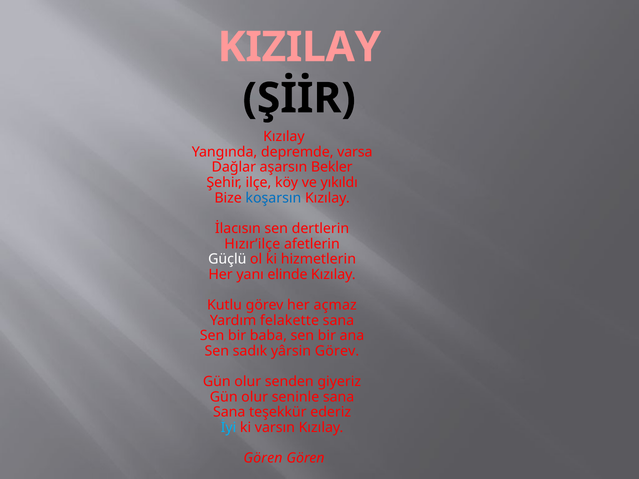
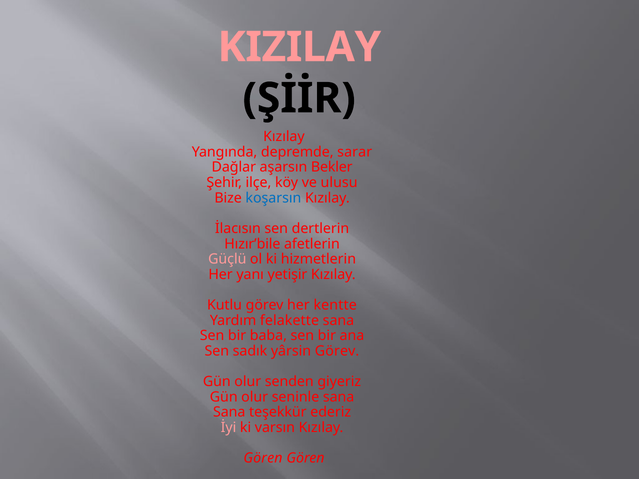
varsa: varsa -> sarar
yıkıldı: yıkıldı -> ulusu
Hızır’ilçe: Hızır’ilçe -> Hızır’bile
Güçlü colour: white -> pink
elinde: elinde -> yetişir
açmaz: açmaz -> kentte
İyi colour: light blue -> pink
